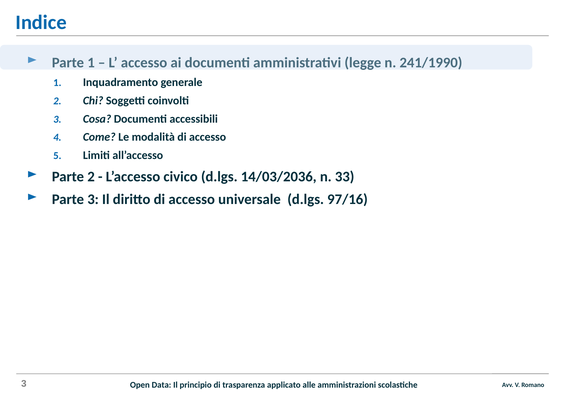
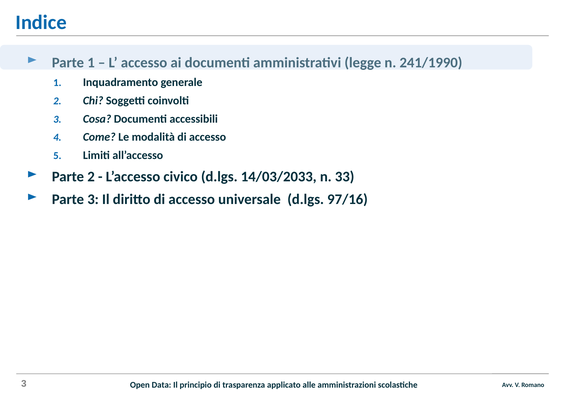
14/03/2036: 14/03/2036 -> 14/03/2033
